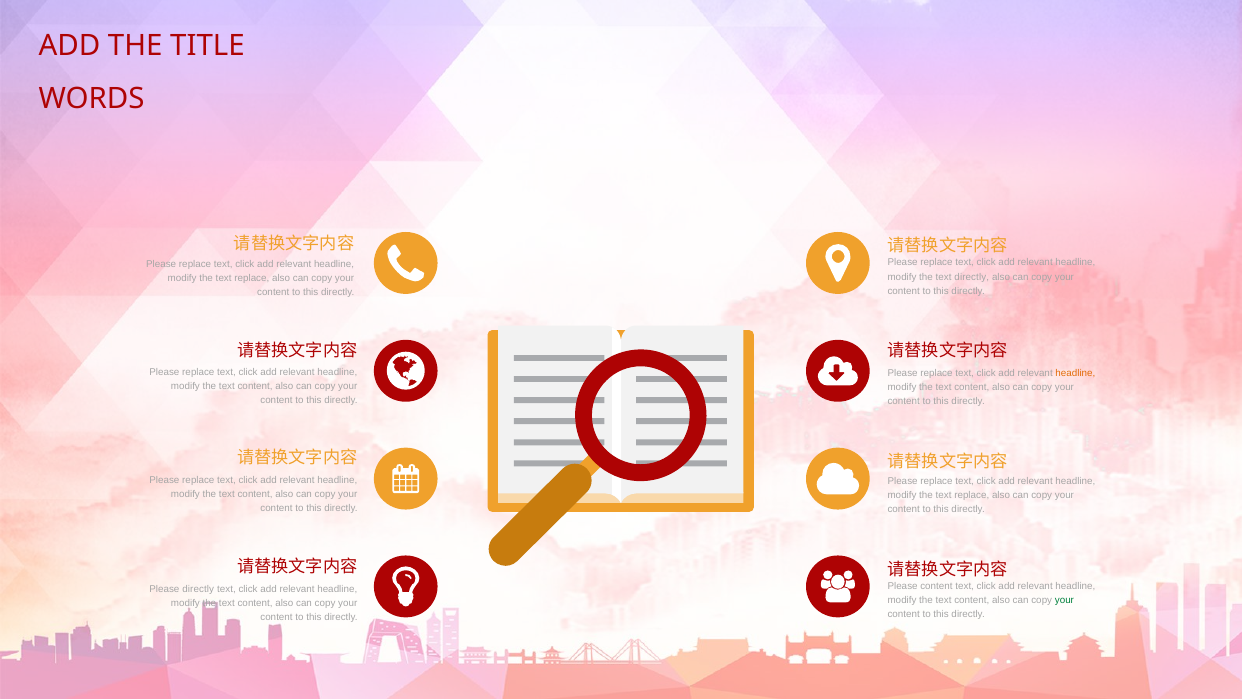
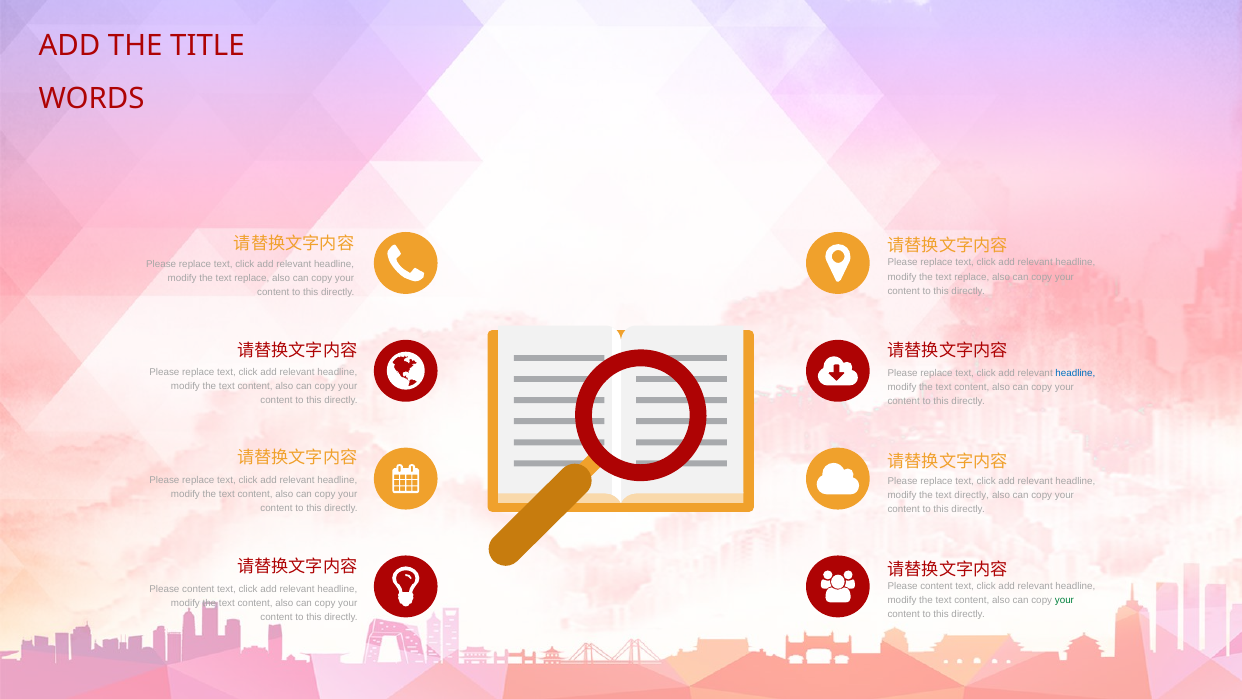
directly at (972, 277): directly -> replace
headline at (1075, 373) colour: orange -> blue
replace at (972, 495): replace -> directly
directly at (198, 589): directly -> content
